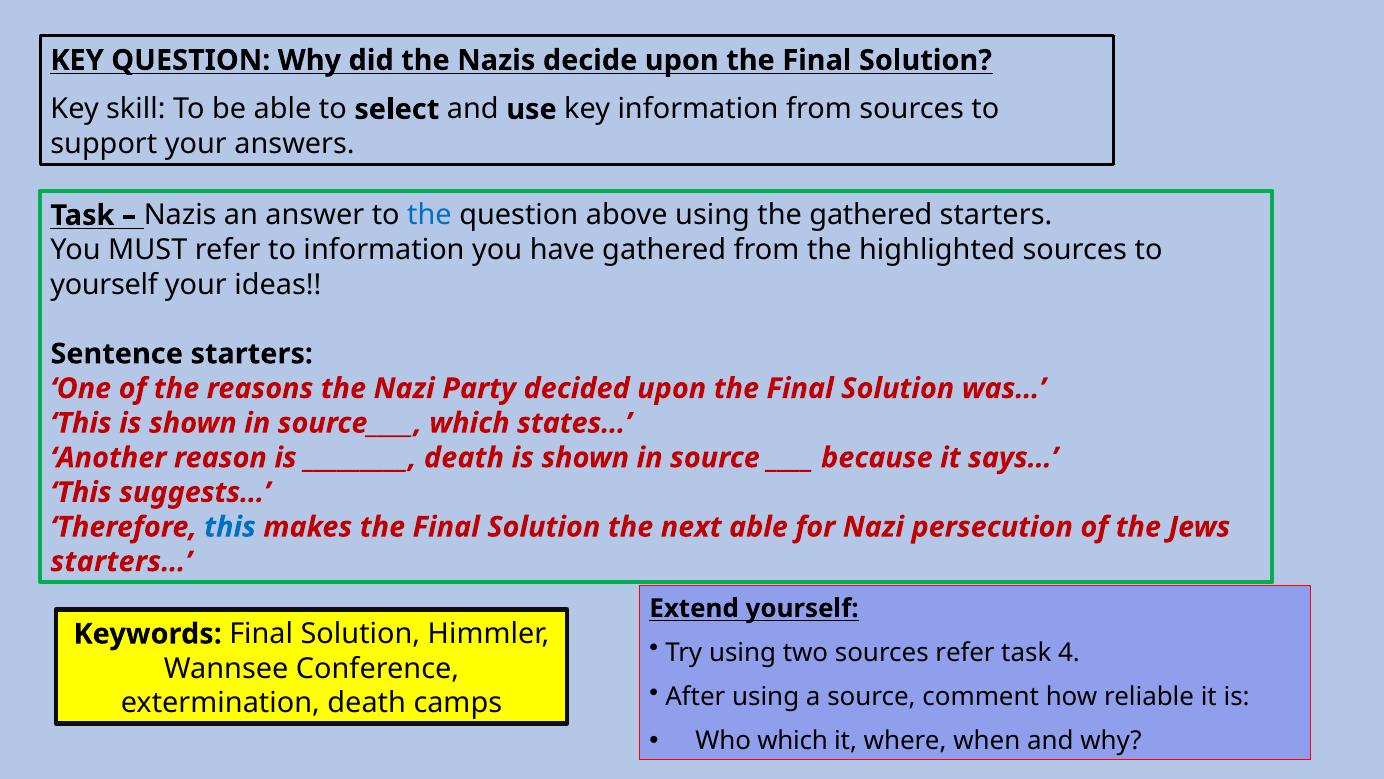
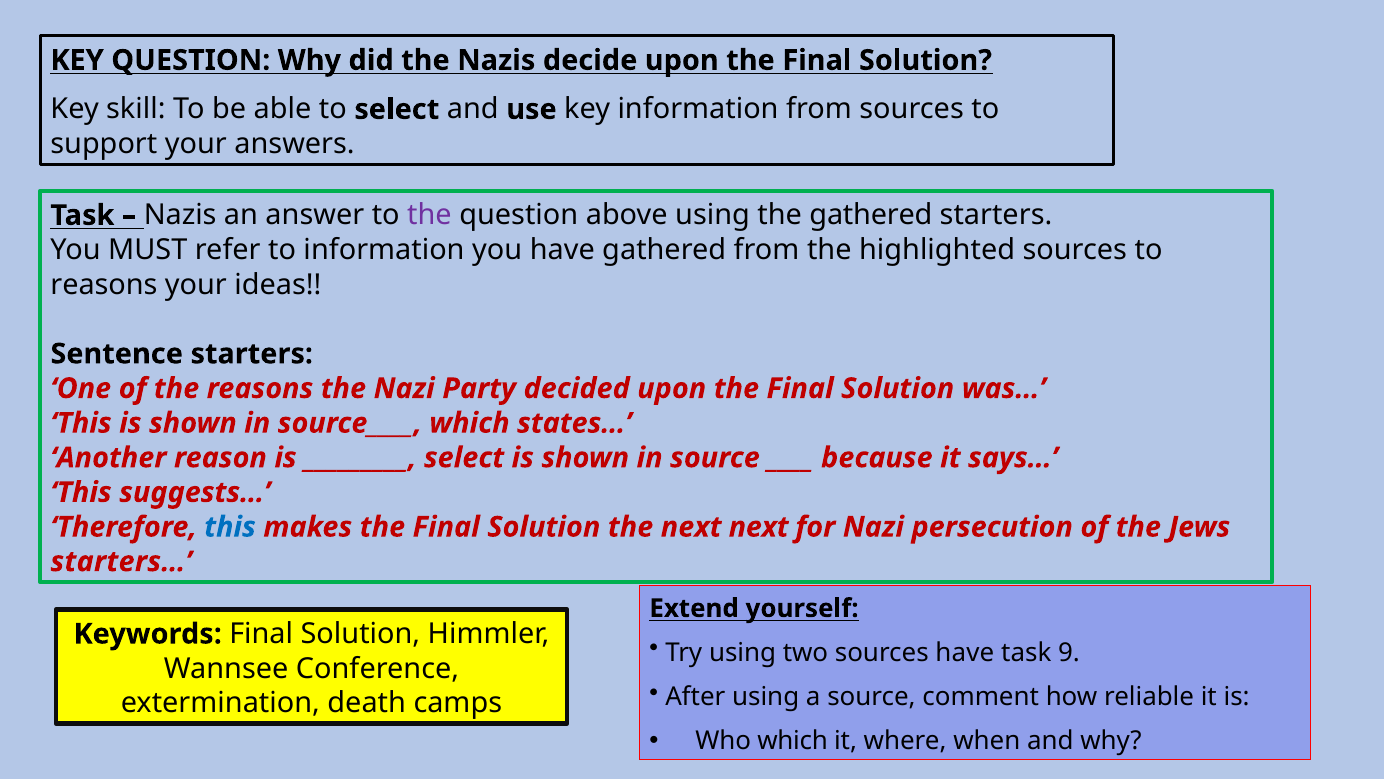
the at (429, 215) colour: blue -> purple
yourself at (104, 284): yourself -> reasons
death at (464, 457): death -> select
next able: able -> next
sources refer: refer -> have
4: 4 -> 9
